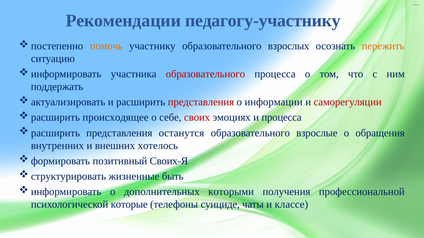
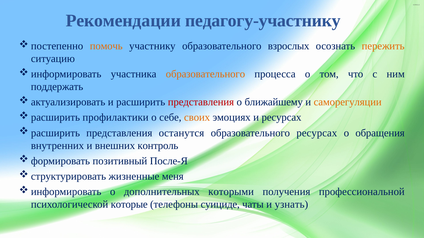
образовательного at (205, 74) colour: red -> orange
информации: информации -> ближайшему
саморегуляции colour: red -> orange
происходящее: происходящее -> профилактики
своих colour: red -> orange
и процесса: процесса -> ресурсах
образовательного взрослые: взрослые -> ресурсах
хотелось: хотелось -> контроль
Своих-Я: Своих-Я -> После-Я
быть: быть -> меня
классе: классе -> узнать
